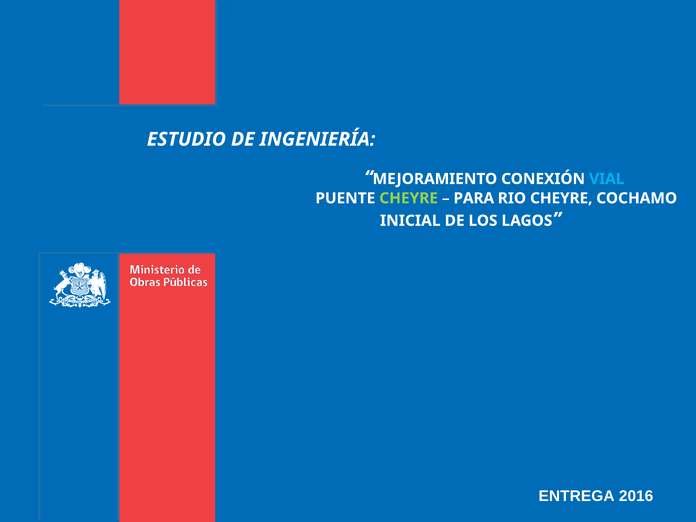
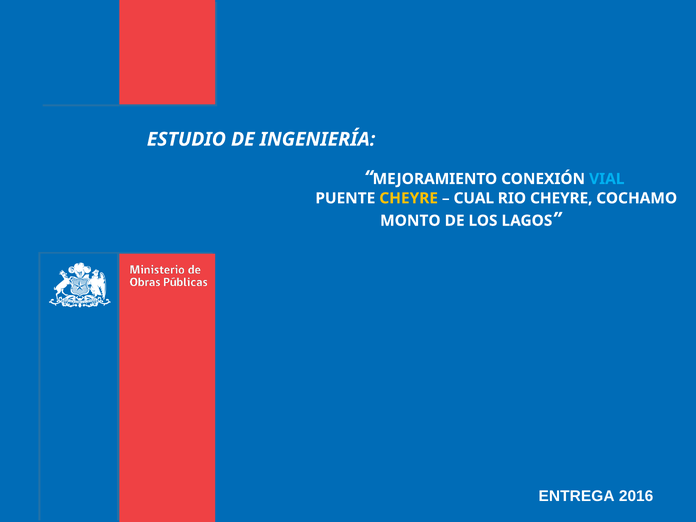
CHEYRE at (409, 198) colour: light green -> yellow
PARA: PARA -> CUAL
INICIAL: INICIAL -> MONTO
